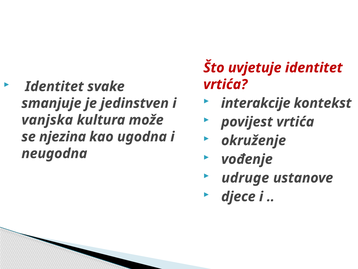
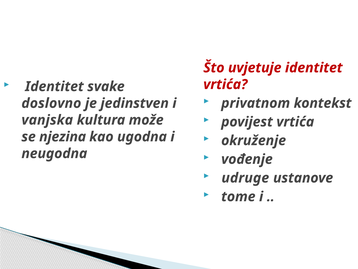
interakcije: interakcije -> privatnom
smanjuje: smanjuje -> doslovno
djece: djece -> tome
